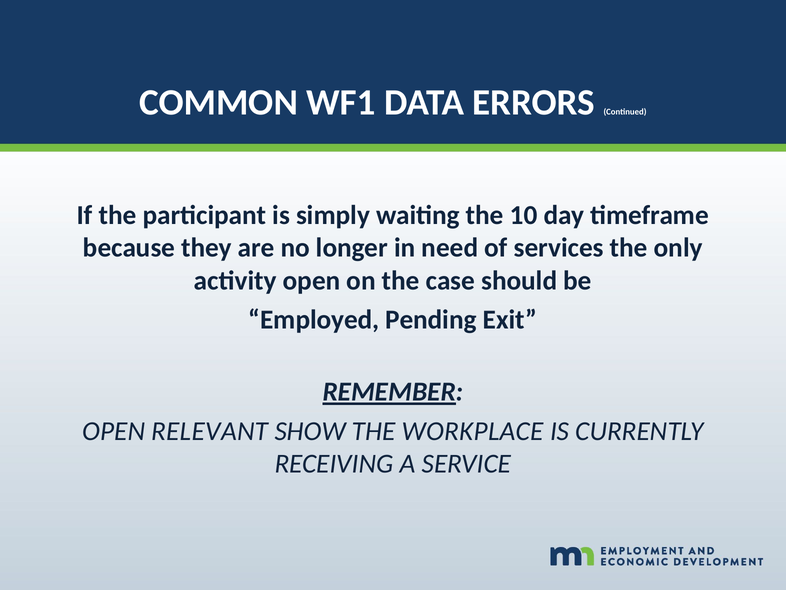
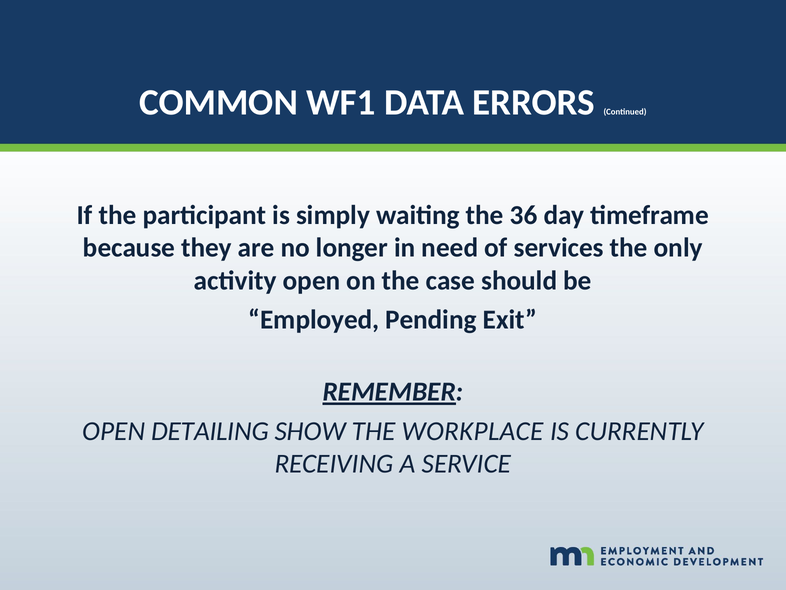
10: 10 -> 36
RELEVANT: RELEVANT -> DETAILING
